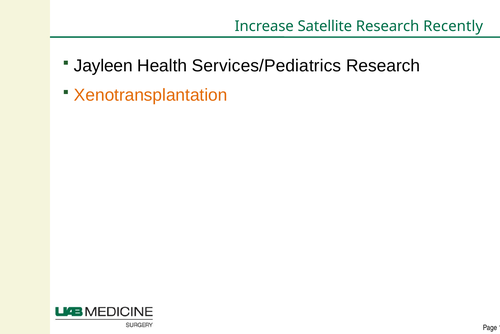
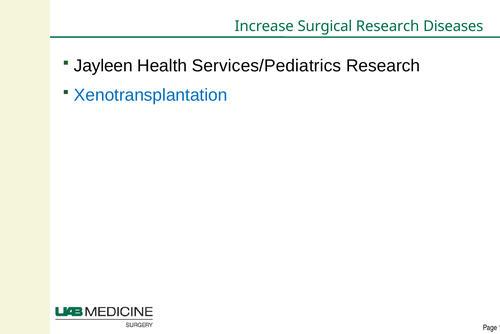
Satellite: Satellite -> Surgical
Recently: Recently -> Diseases
Xenotransplantation colour: orange -> blue
